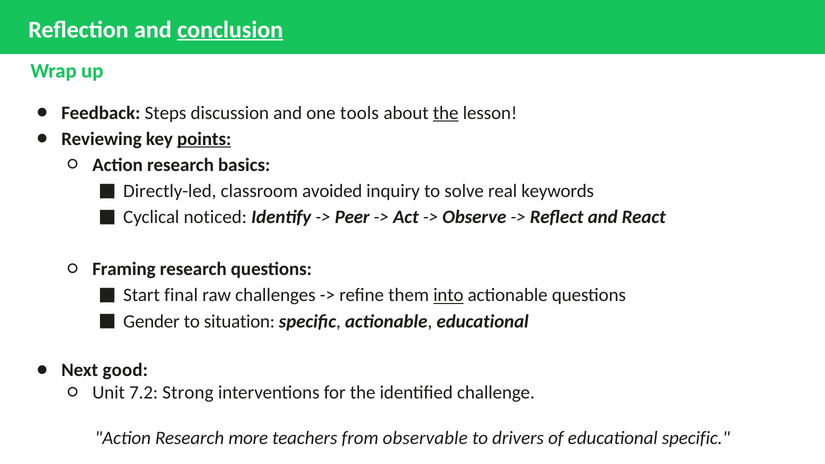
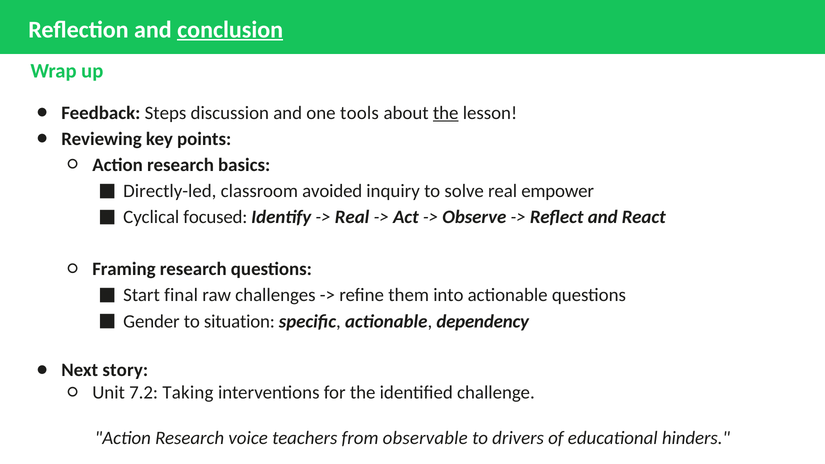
points underline: present -> none
keywords: keywords -> empower
noticed: noticed -> focused
Peer at (352, 217): Peer -> Real
into underline: present -> none
actionable educational: educational -> dependency
good: good -> story
Strong: Strong -> Taking
more: more -> voice
educational specific: specific -> hinders
